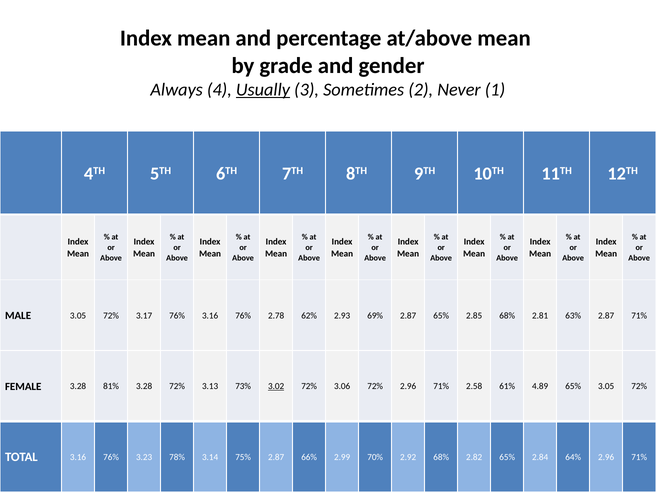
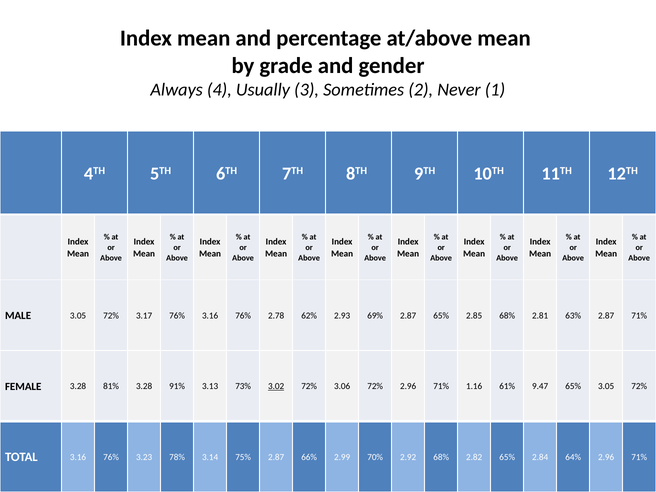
Usually underline: present -> none
3.28 72%: 72% -> 91%
2.58: 2.58 -> 1.16
4.89: 4.89 -> 9.47
